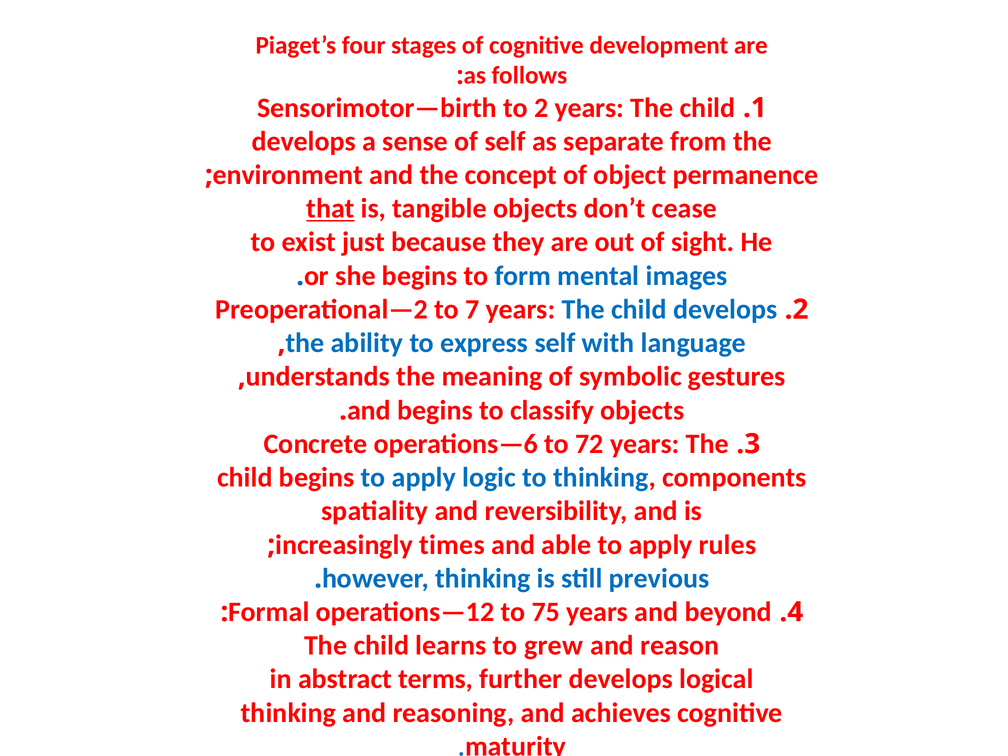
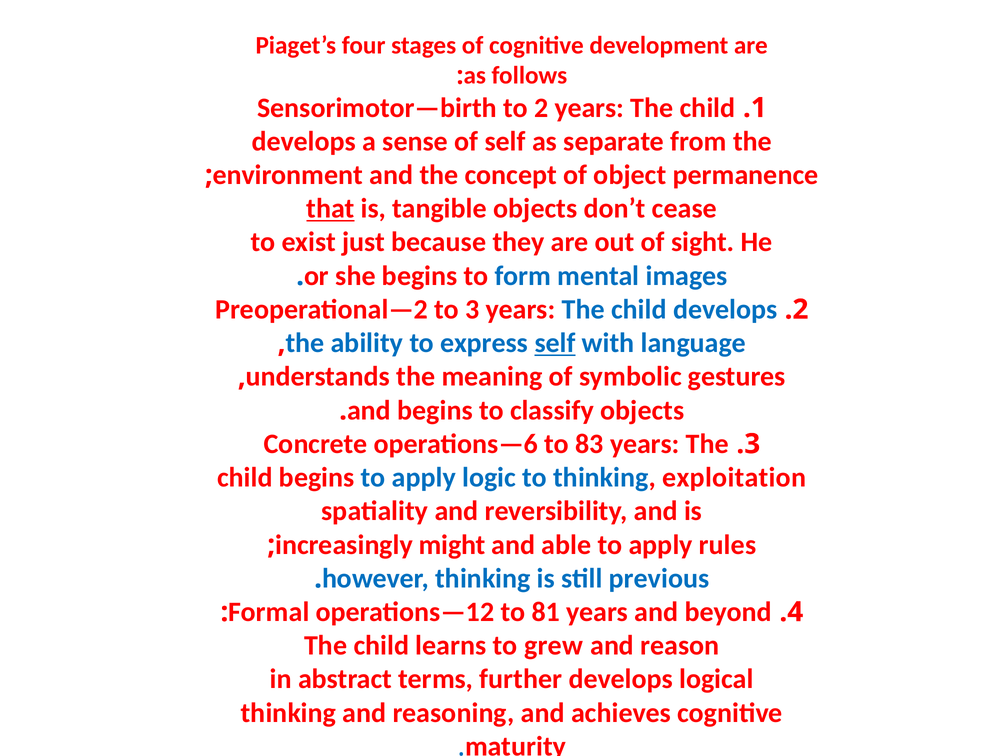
to 7: 7 -> 3
self at (555, 343) underline: none -> present
72: 72 -> 83
components: components -> exploitation
times: times -> might
75: 75 -> 81
